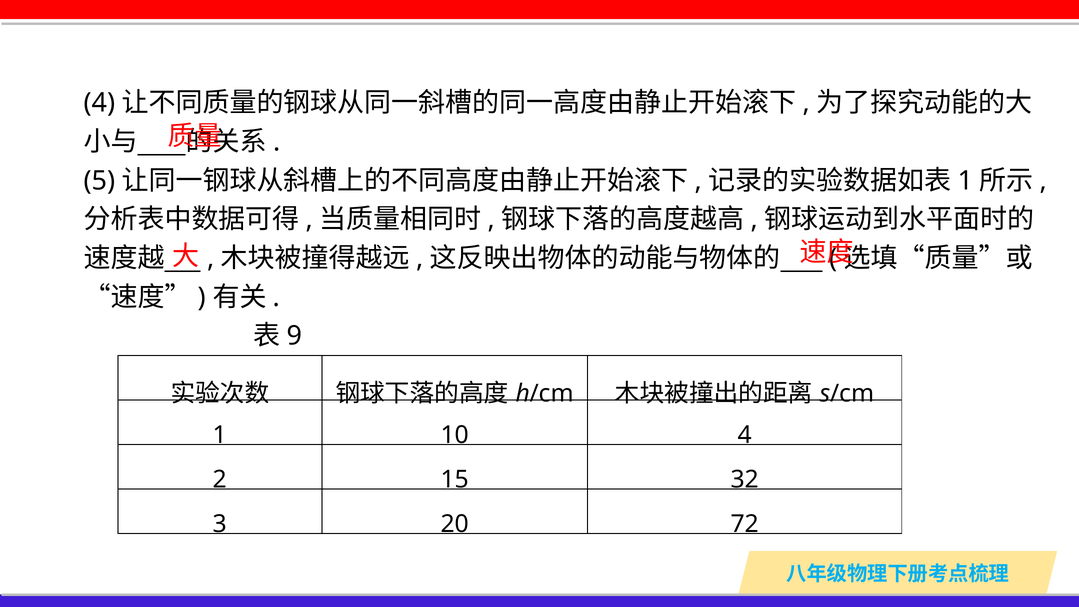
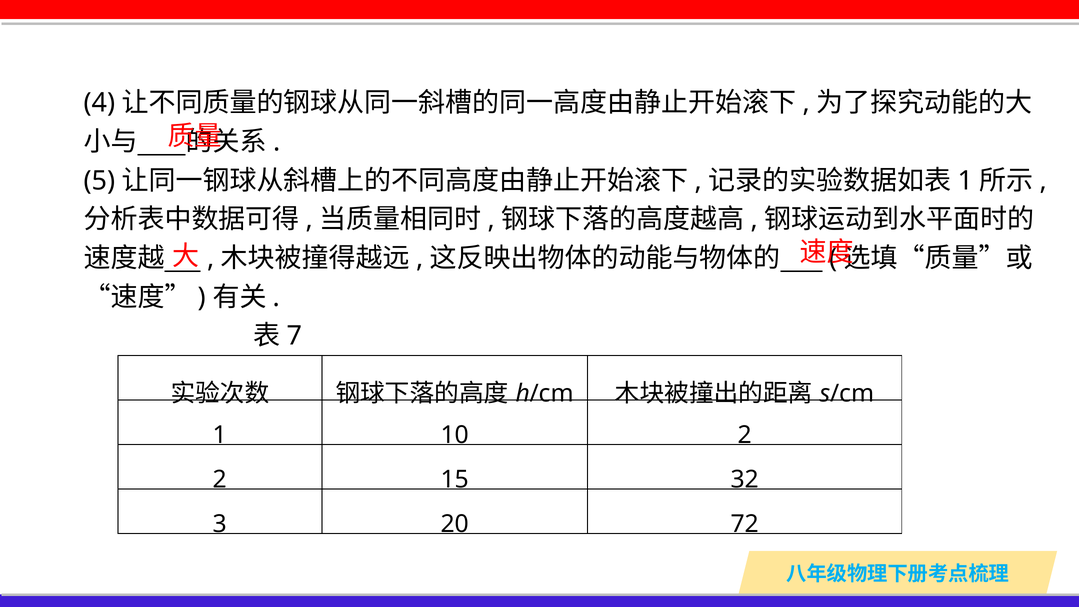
9: 9 -> 7
10 4: 4 -> 2
